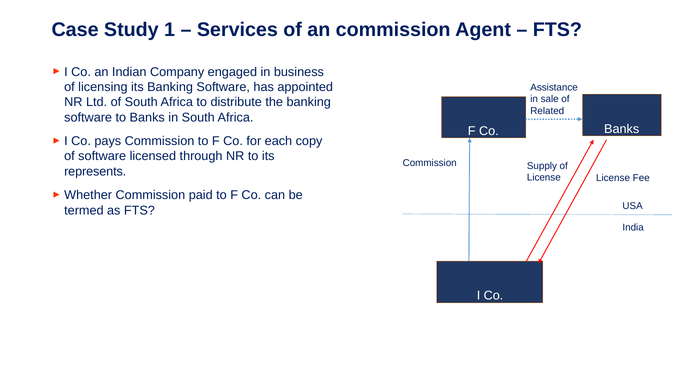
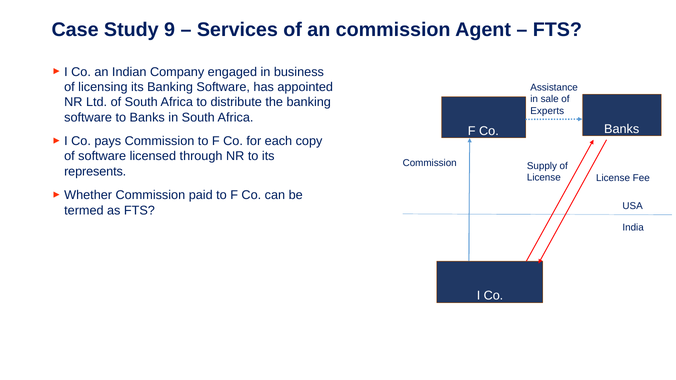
1: 1 -> 9
Related: Related -> Experts
